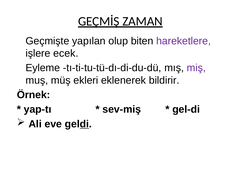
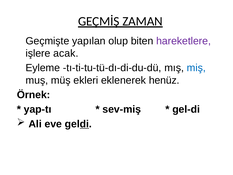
ecek: ecek -> acak
miş colour: purple -> blue
bildirir: bildirir -> henüz
